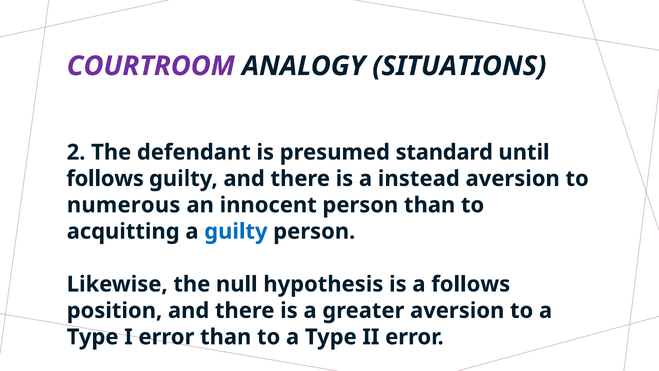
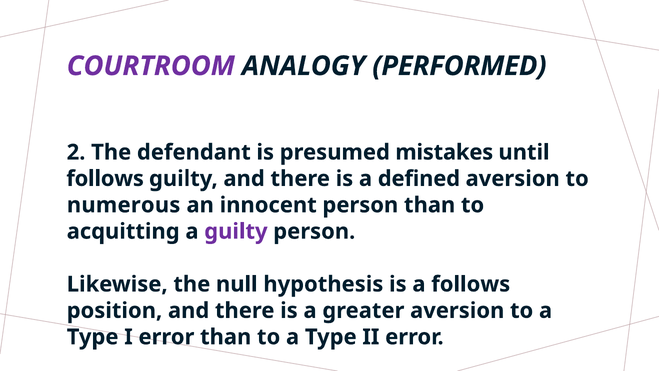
SITUATIONS: SITUATIONS -> PERFORMED
standard: standard -> mistakes
instead: instead -> defined
guilty at (236, 231) colour: blue -> purple
